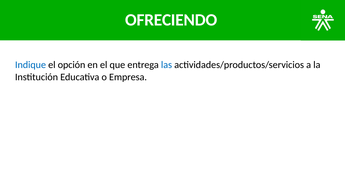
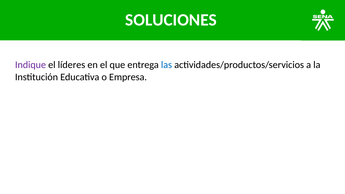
OFRECIENDO: OFRECIENDO -> SOLUCIONES
Indique colour: blue -> purple
opción: opción -> líderes
